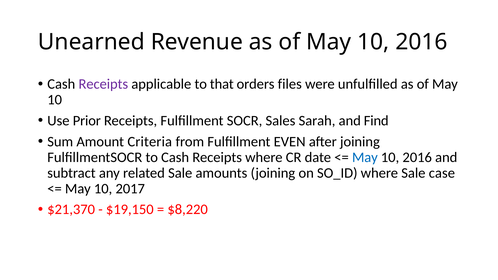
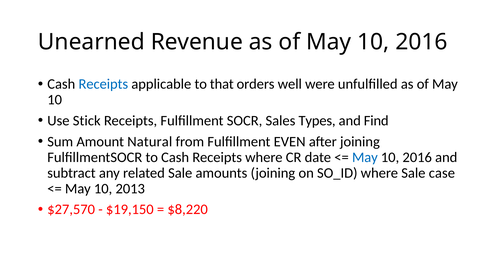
Receipts at (103, 84) colour: purple -> blue
files: files -> well
Prior: Prior -> Stick
Sarah: Sarah -> Types
Criteria: Criteria -> Natural
2017: 2017 -> 2013
$21,370: $21,370 -> $27,570
